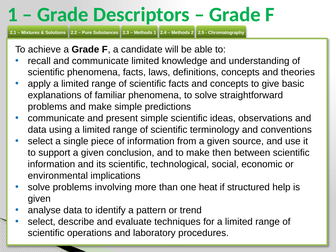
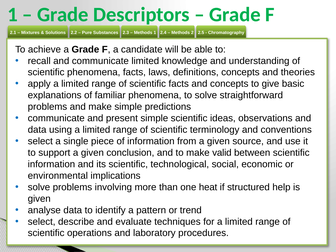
then: then -> valid
